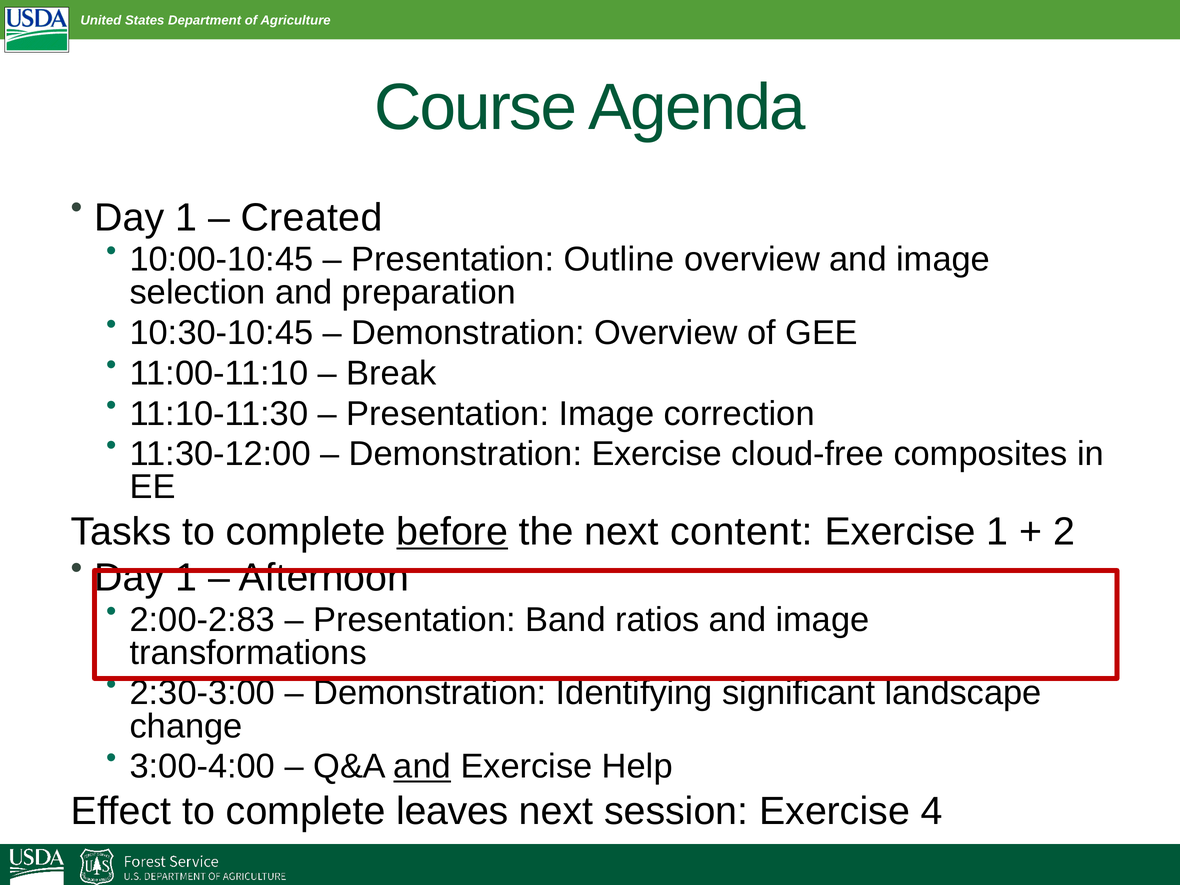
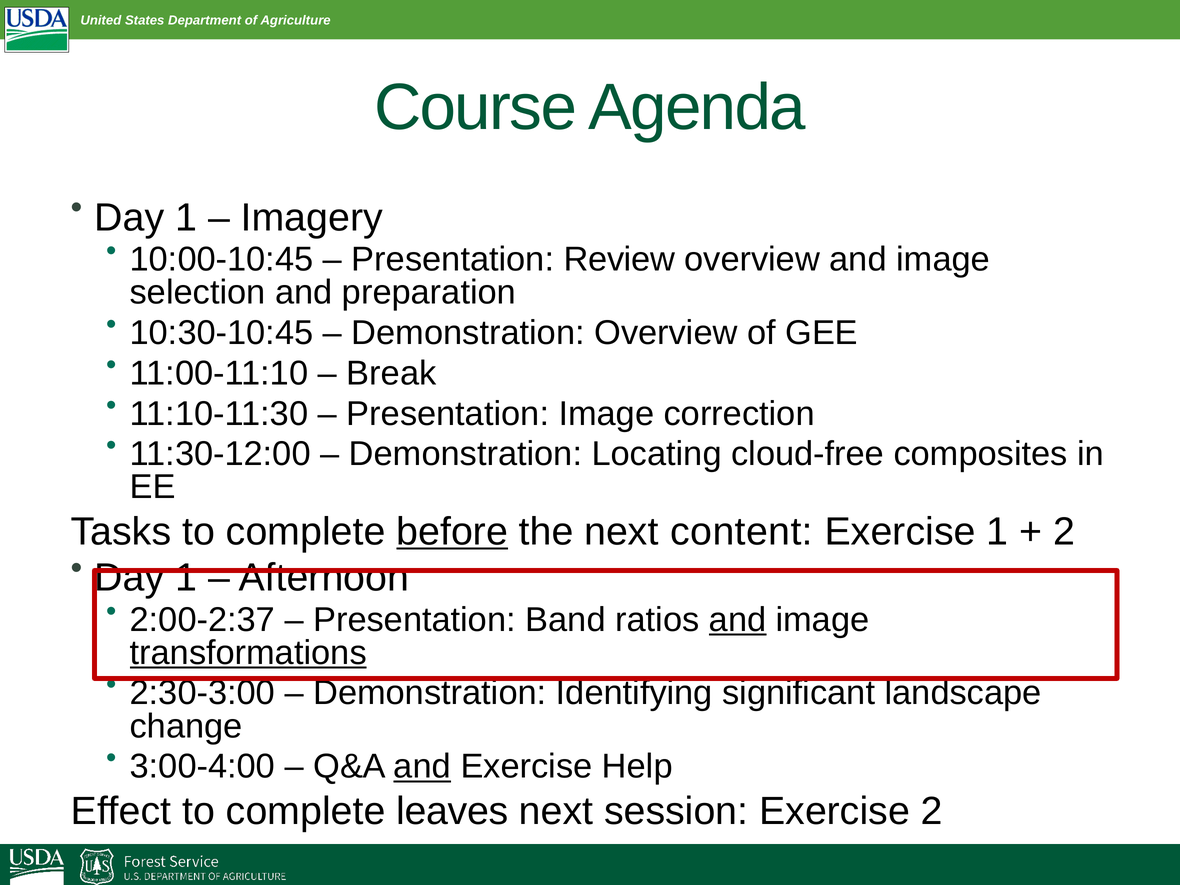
Created: Created -> Imagery
Outline: Outline -> Review
Demonstration Exercise: Exercise -> Locating
2:00-2:83: 2:00-2:83 -> 2:00-2:37
and at (738, 620) underline: none -> present
transformations underline: none -> present
Exercise 4: 4 -> 2
